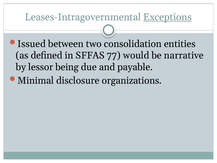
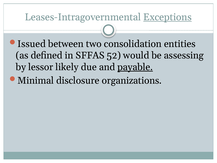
77: 77 -> 52
narrative: narrative -> assessing
being: being -> likely
payable underline: none -> present
